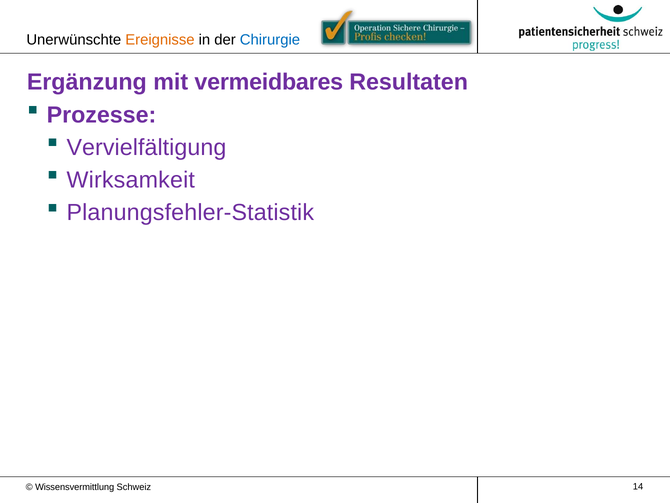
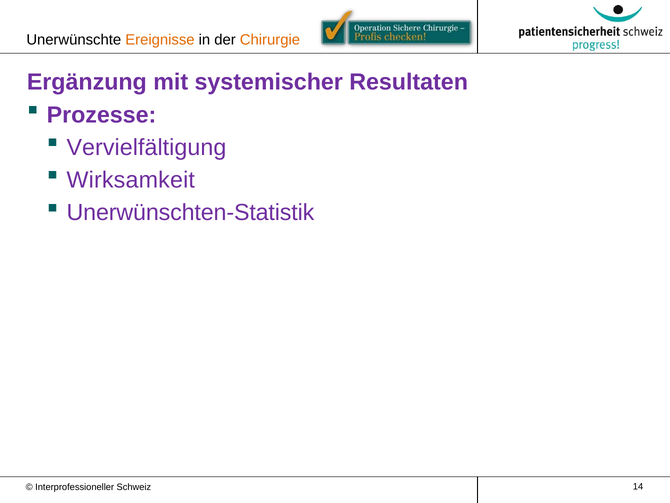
Chirurgie colour: blue -> orange
vermeidbares: vermeidbares -> systemischer
Planungsfehler-Statistik: Planungsfehler-Statistik -> Unerwünschten-Statistik
Wissensvermittlung: Wissensvermittlung -> Interprofessioneller
